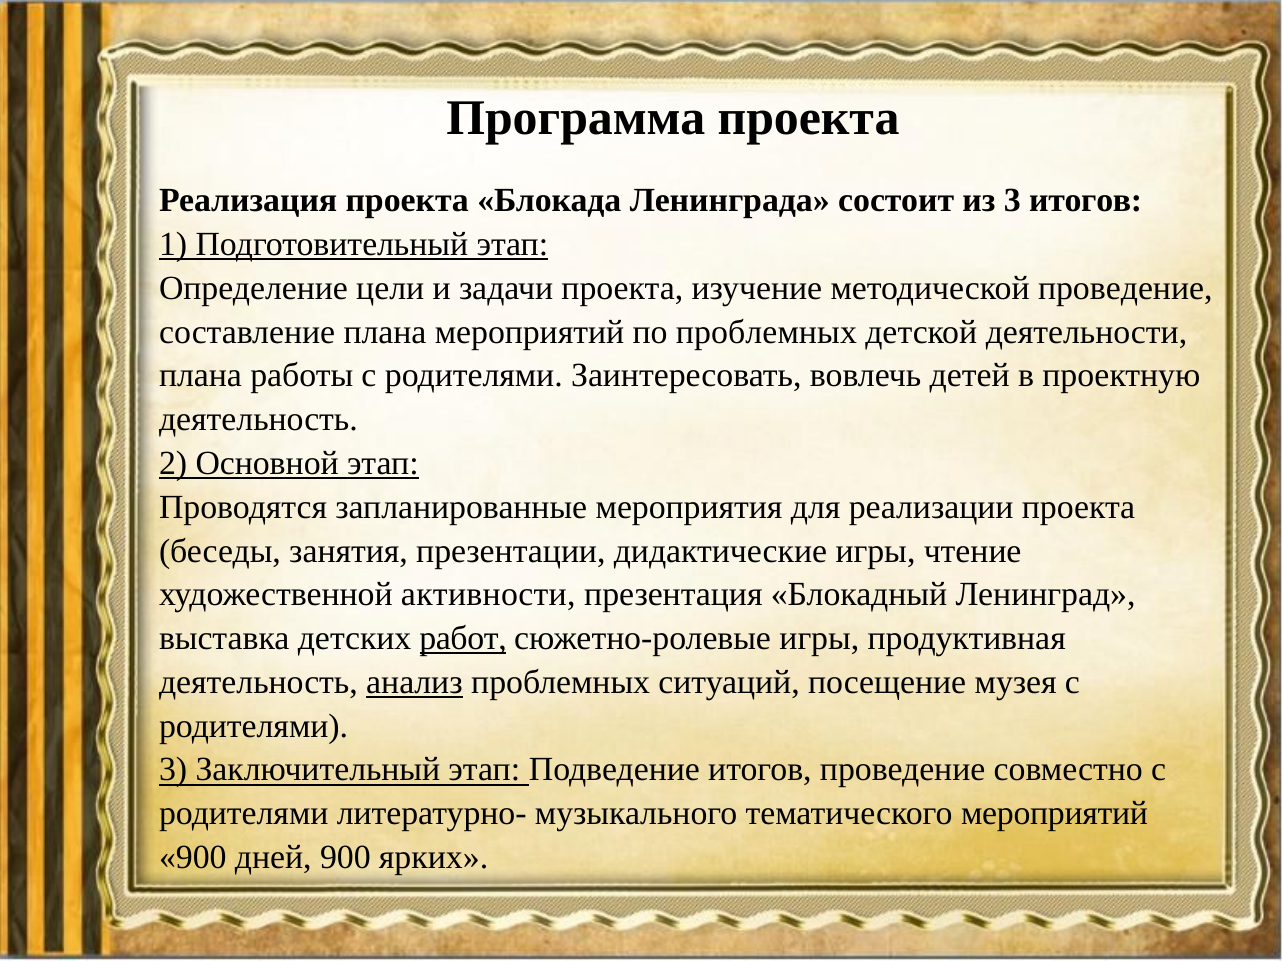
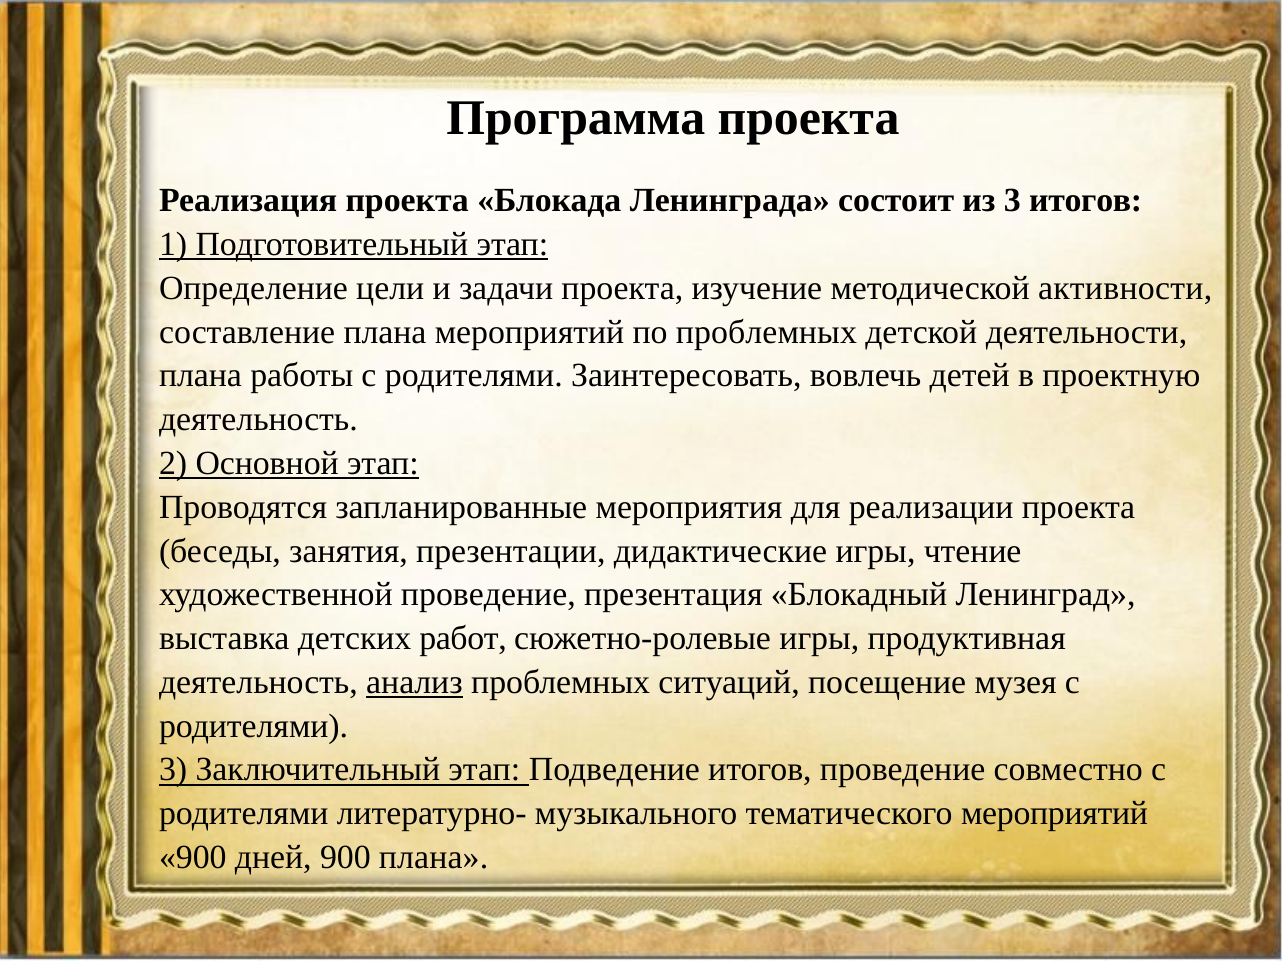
методической проведение: проведение -> активности
художественной активности: активности -> проведение
работ underline: present -> none
900 ярких: ярких -> плана
